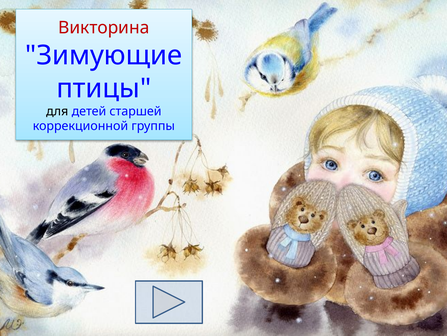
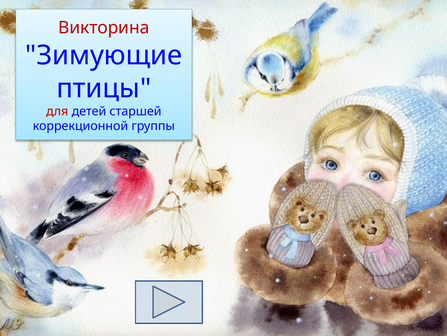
для colour: black -> red
